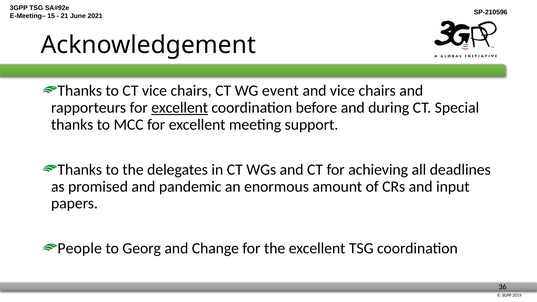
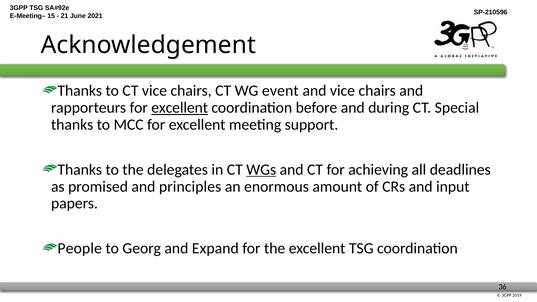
WGs underline: none -> present
pandemic: pandemic -> principles
Change: Change -> Expand
